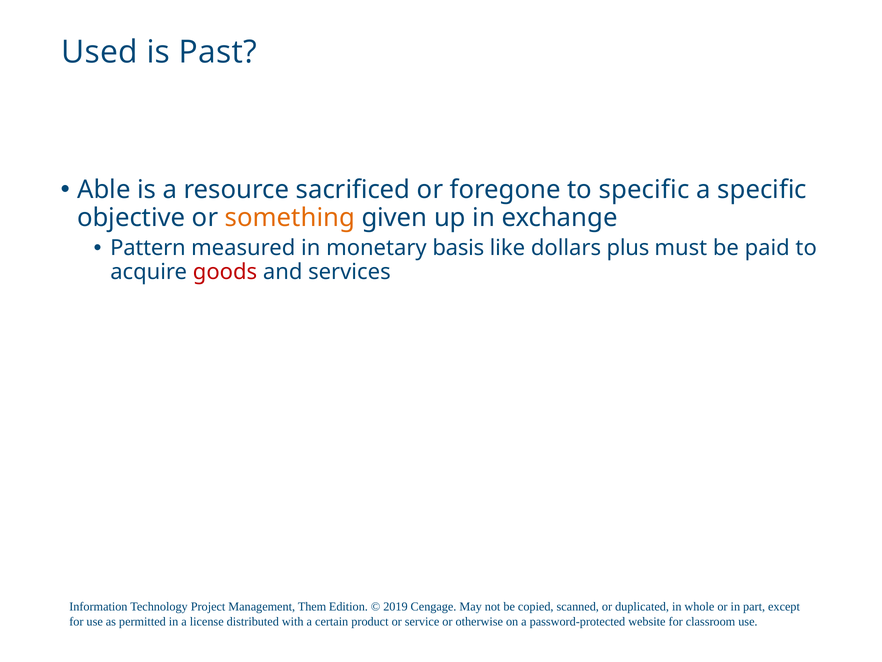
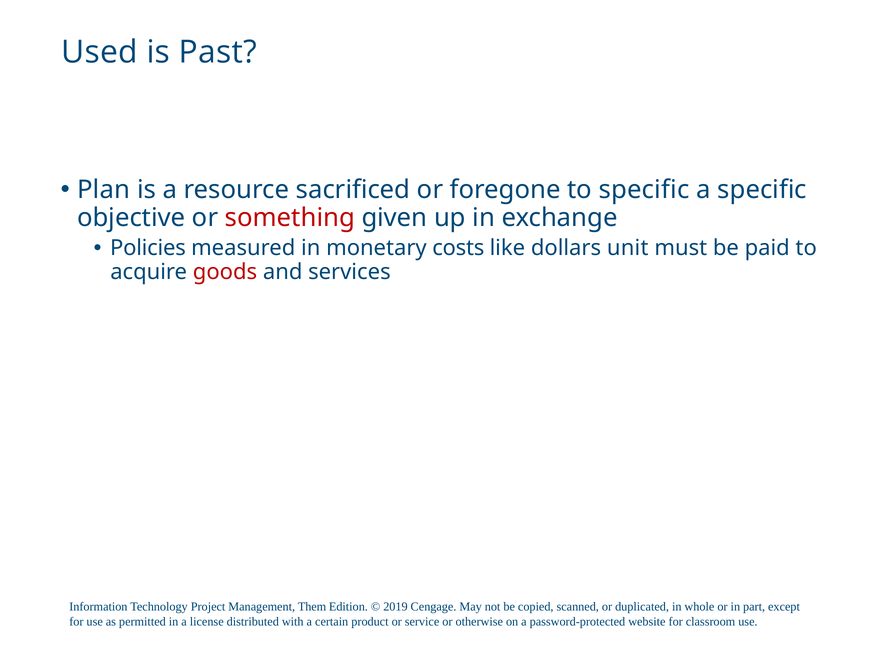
Able: Able -> Plan
something colour: orange -> red
Pattern: Pattern -> Policies
basis: basis -> costs
plus: plus -> unit
